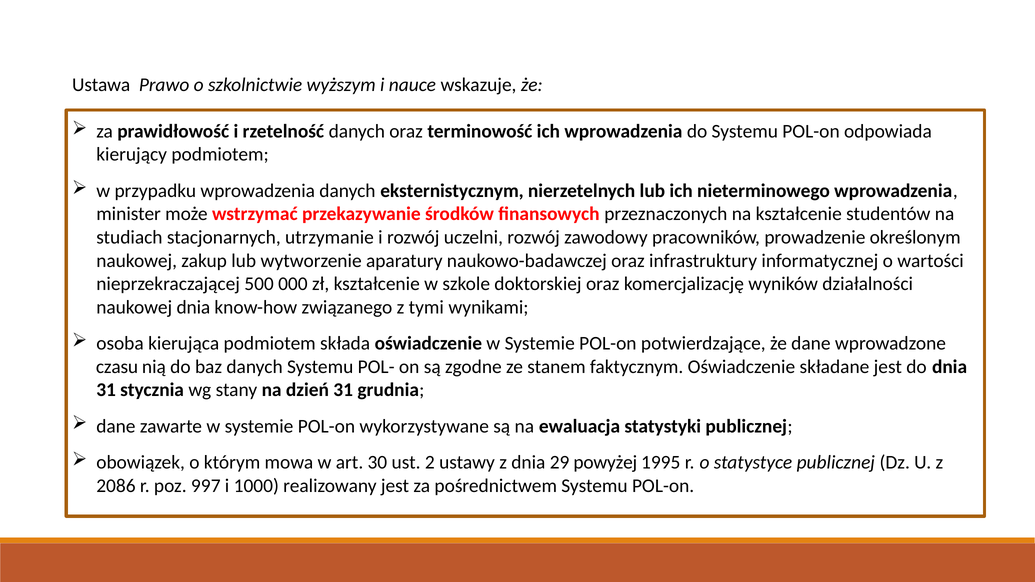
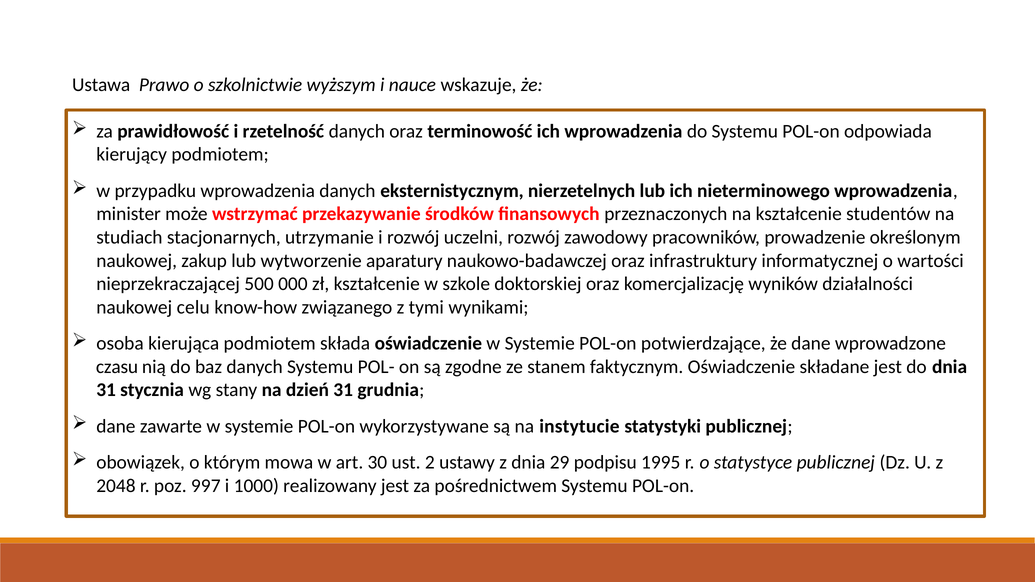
naukowej dnia: dnia -> celu
ewaluacja: ewaluacja -> instytucie
powyżej: powyżej -> podpisu
2086: 2086 -> 2048
